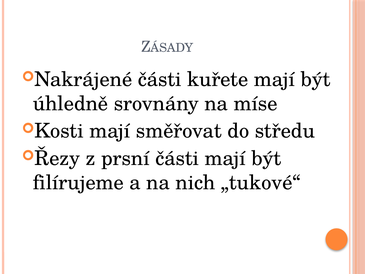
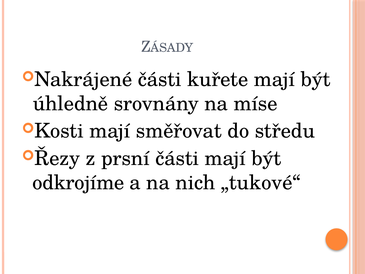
filírujeme: filírujeme -> odkrojíme
